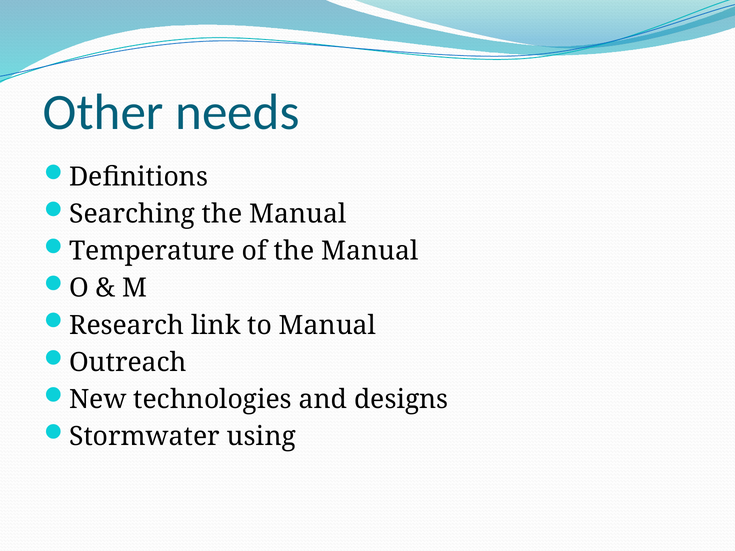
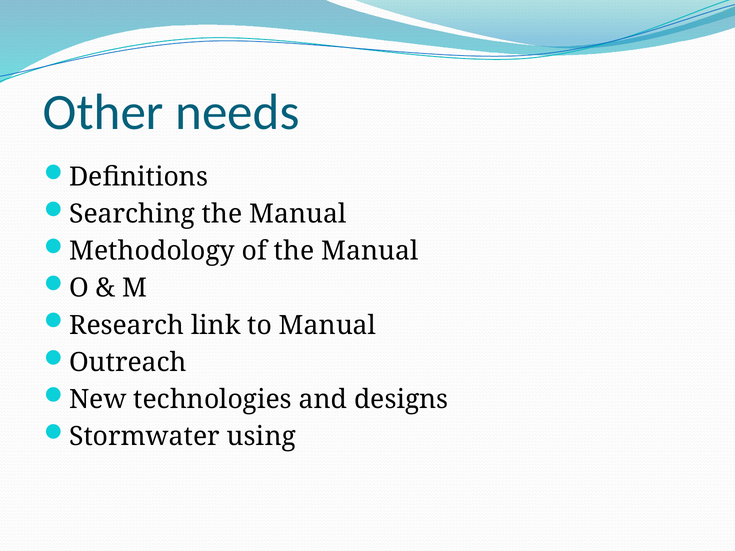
Temperature: Temperature -> Methodology
